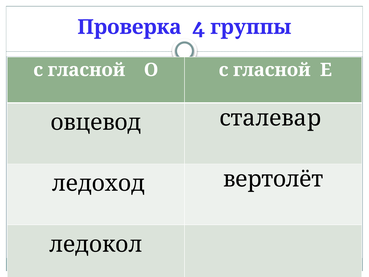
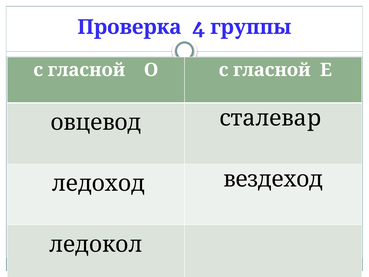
вертолёт: вертолёт -> вездеход
